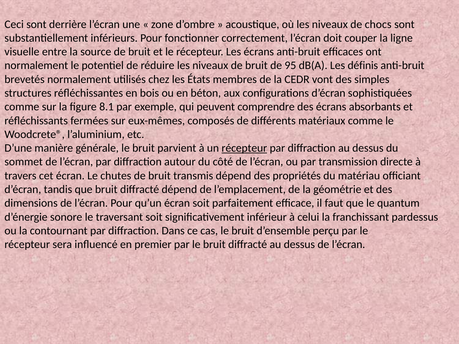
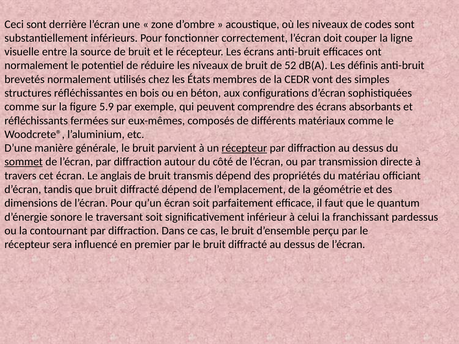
chocs: chocs -> codes
95: 95 -> 52
8.1: 8.1 -> 5.9
sommet underline: none -> present
chutes: chutes -> anglais
